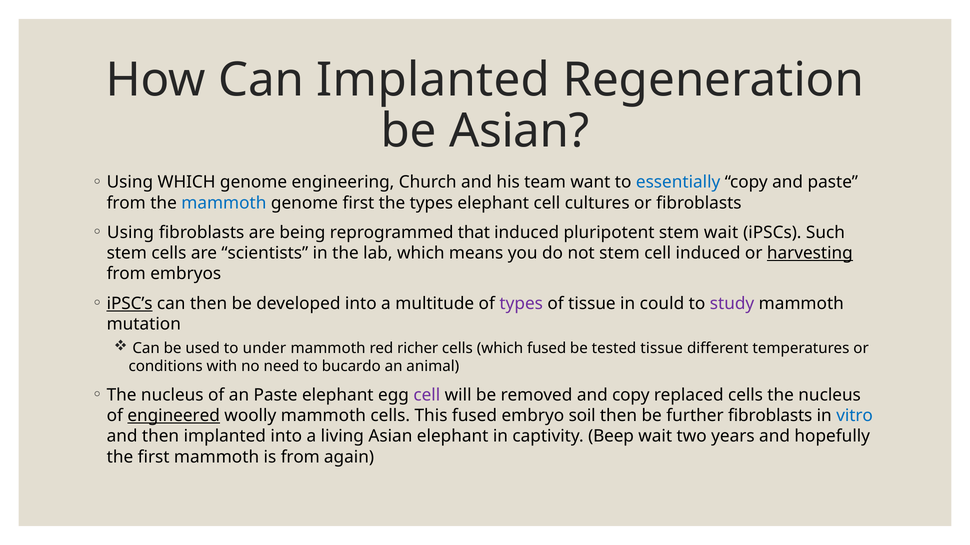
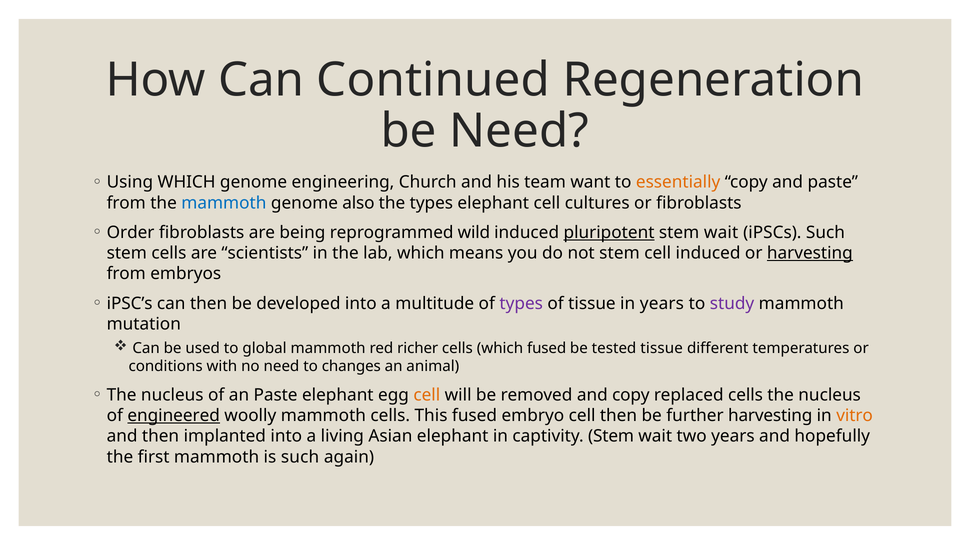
Can Implanted: Implanted -> Continued
be Asian: Asian -> Need
essentially colour: blue -> orange
genome first: first -> also
Using at (130, 233): Using -> Order
that: that -> wild
pluripotent underline: none -> present
iPSC’s underline: present -> none
in could: could -> years
under: under -> global
bucardo: bucardo -> changes
cell at (427, 396) colour: purple -> orange
embryo soil: soil -> cell
further fibroblasts: fibroblasts -> harvesting
vitro colour: blue -> orange
captivity Beep: Beep -> Stem
is from: from -> such
